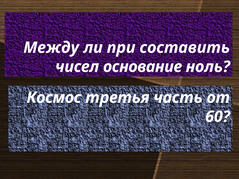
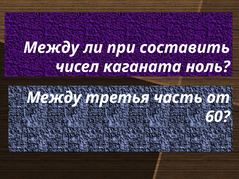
основание: основание -> каганата
Космос at (54, 98): Космос -> Между
